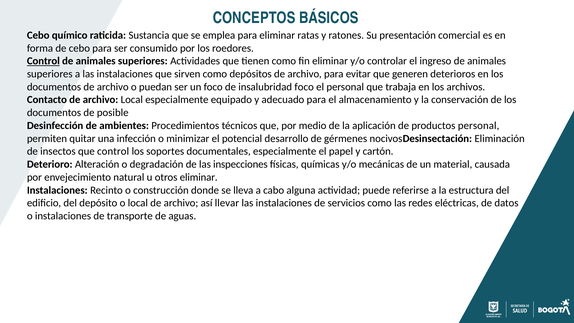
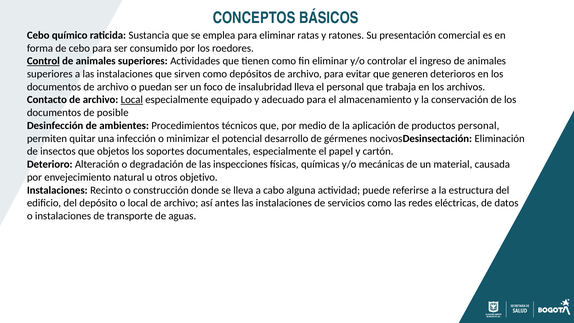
insalubridad foco: foco -> lleva
Local at (132, 100) underline: none -> present
que control: control -> objetos
otros eliminar: eliminar -> objetivo
llevar: llevar -> antes
